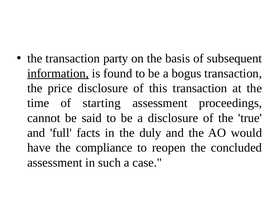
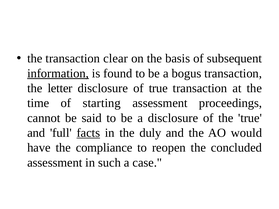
party: party -> clear
price: price -> letter
of this: this -> true
facts underline: none -> present
